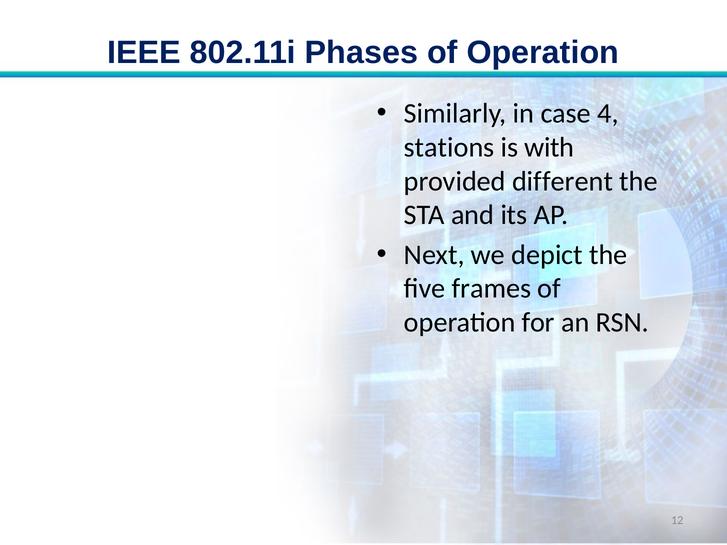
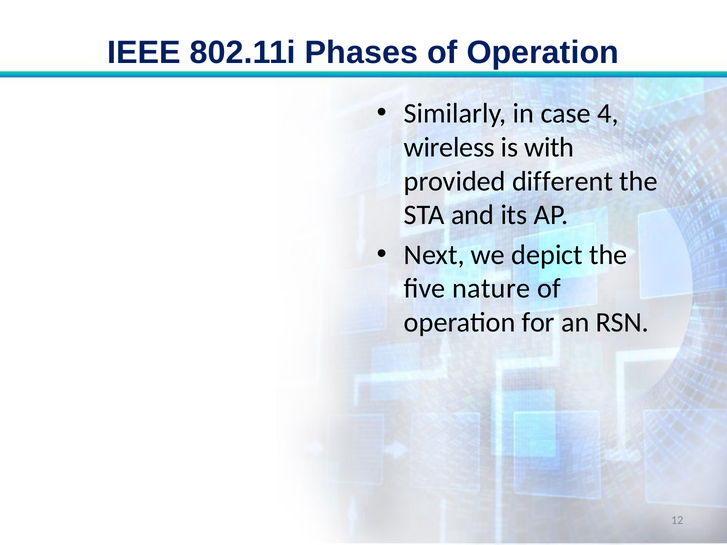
stations: stations -> wireless
frames: frames -> nature
